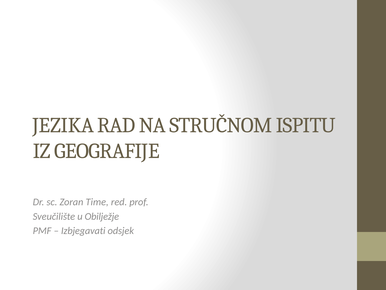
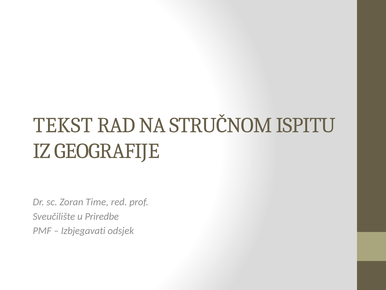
JEZIKA: JEZIKA -> TEKST
Obilježje: Obilježje -> Priredbe
